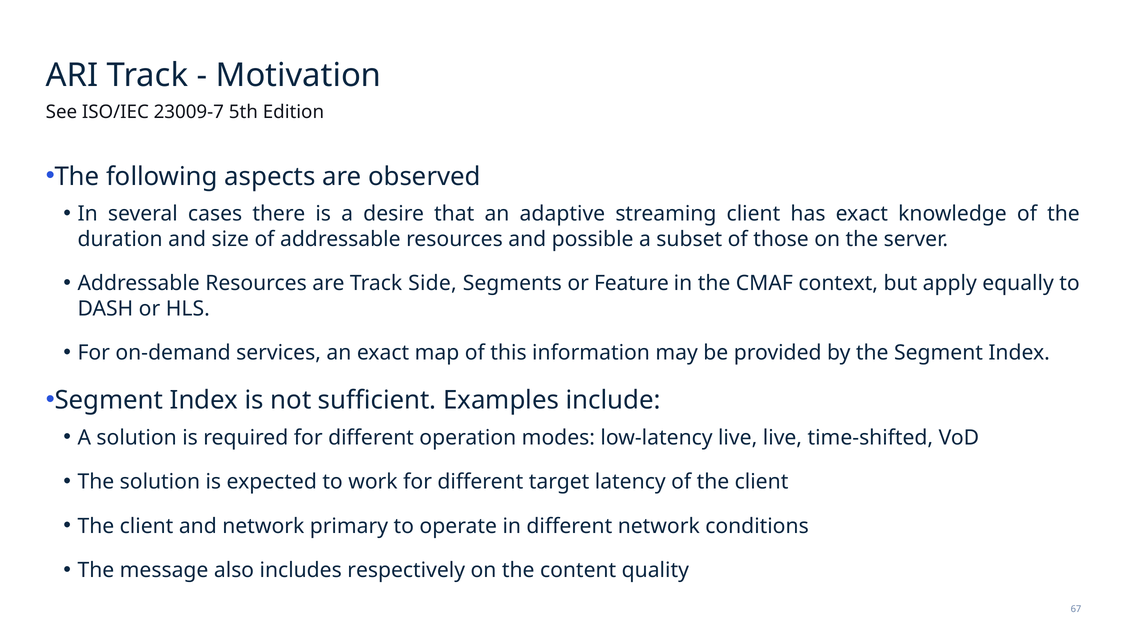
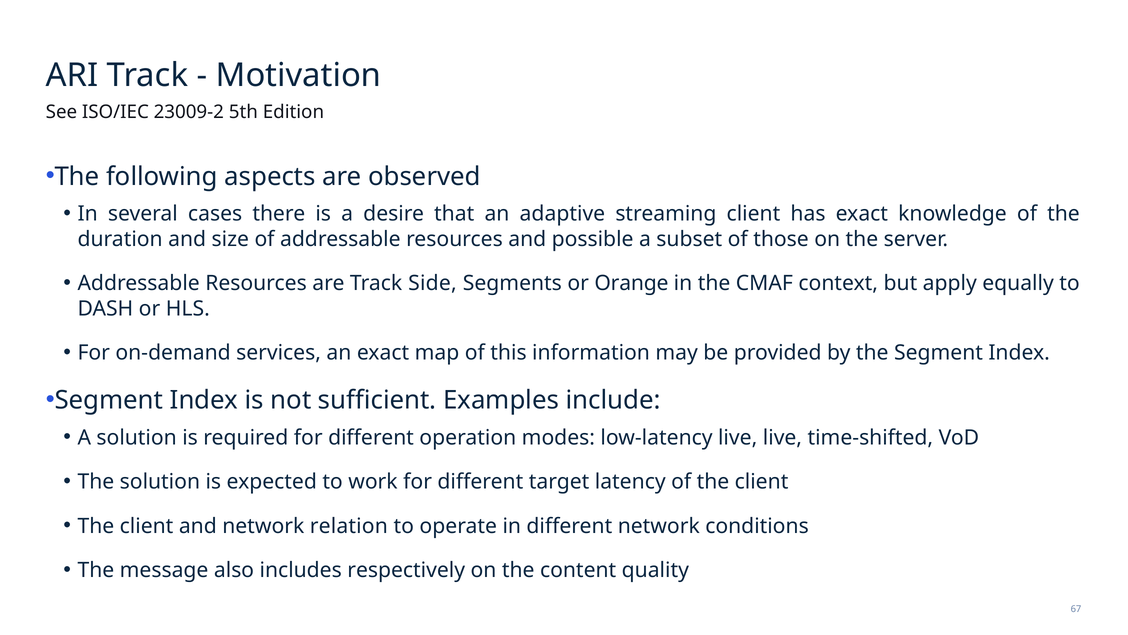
23009-7: 23009-7 -> 23009-2
Feature: Feature -> Orange
primary: primary -> relation
